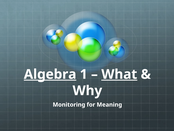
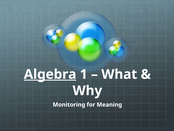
What underline: present -> none
